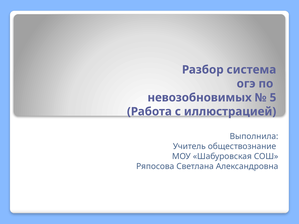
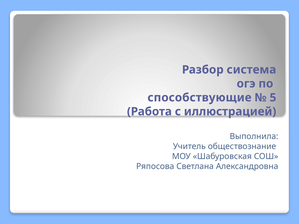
невозобновимых: невозобновимых -> способствующие
